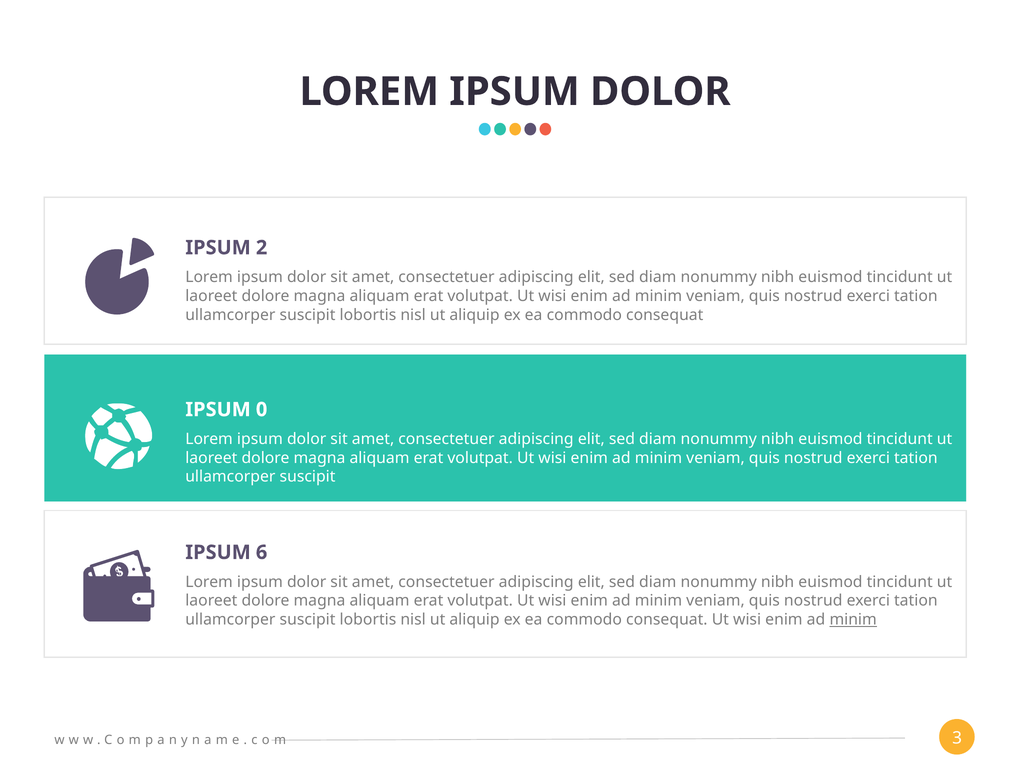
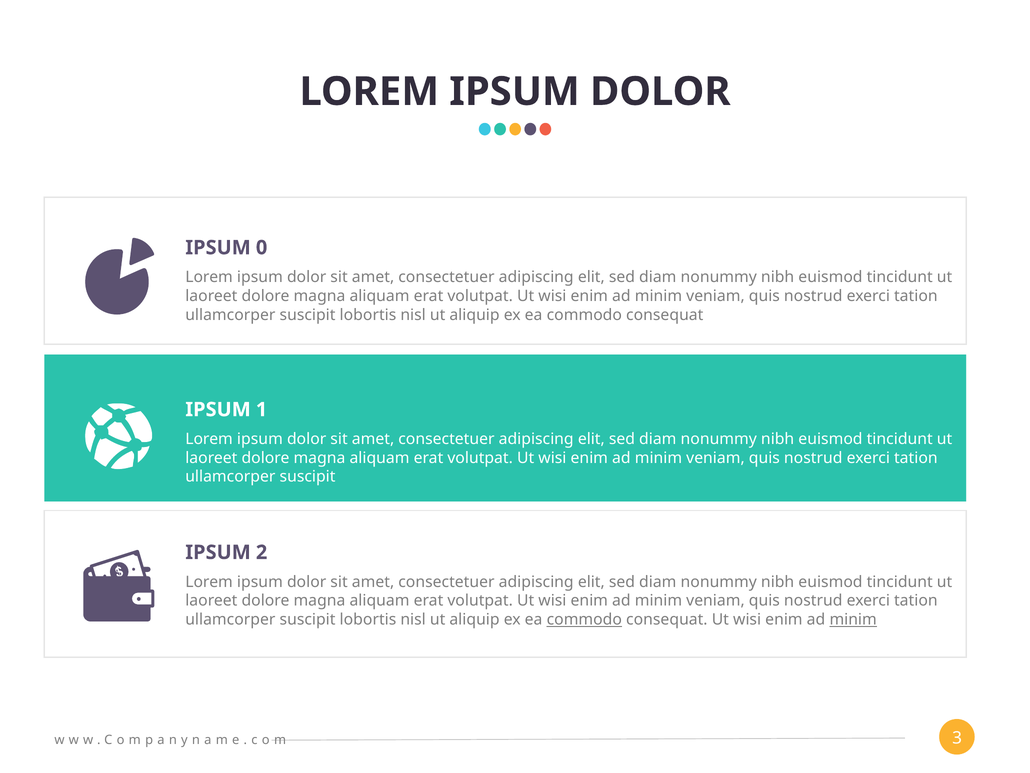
2: 2 -> 0
0: 0 -> 1
6: 6 -> 2
commodo at (584, 619) underline: none -> present
